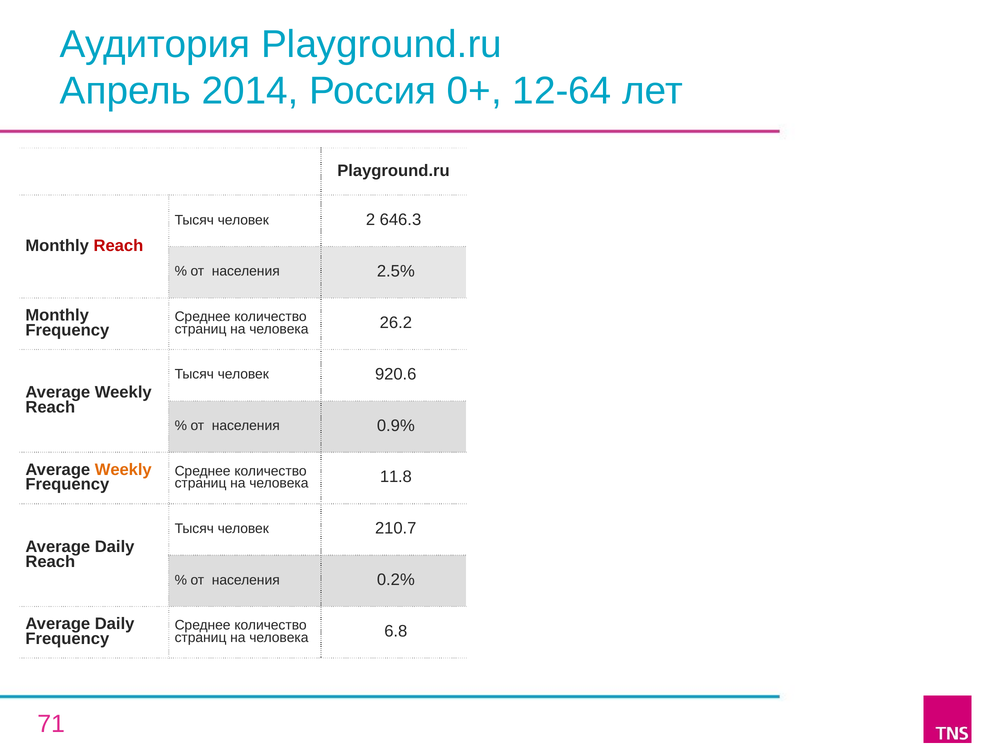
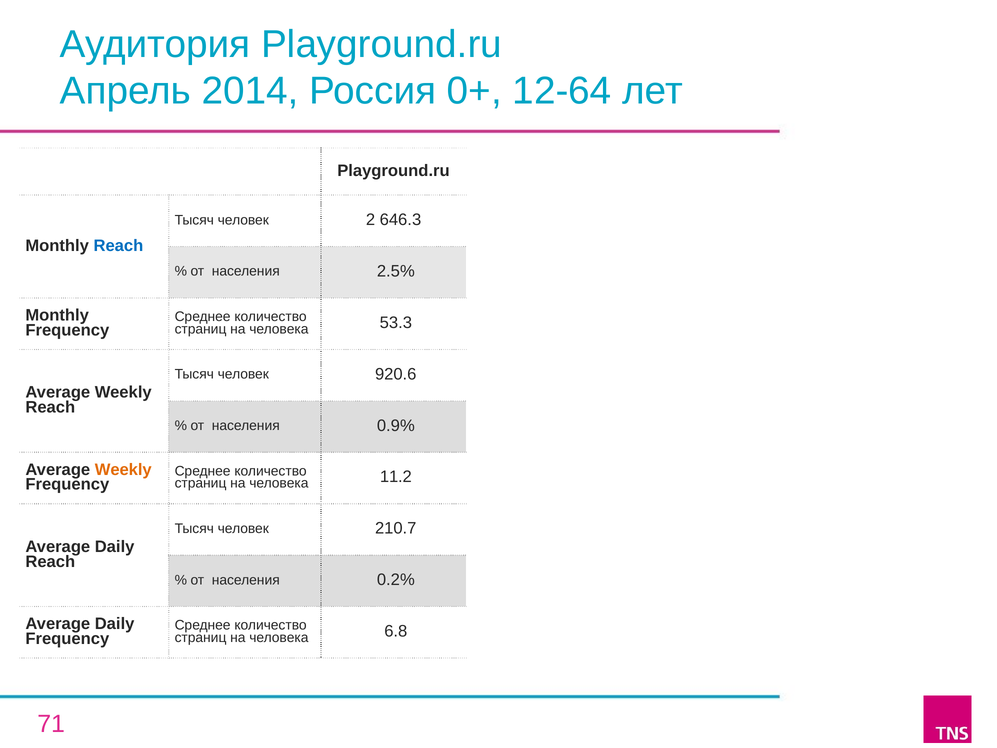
Reach at (118, 245) colour: red -> blue
26.2: 26.2 -> 53.3
11.8: 11.8 -> 11.2
